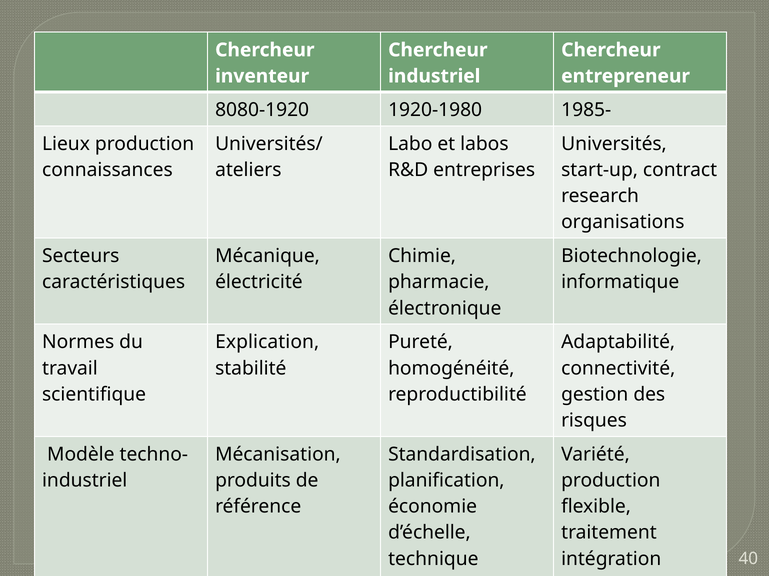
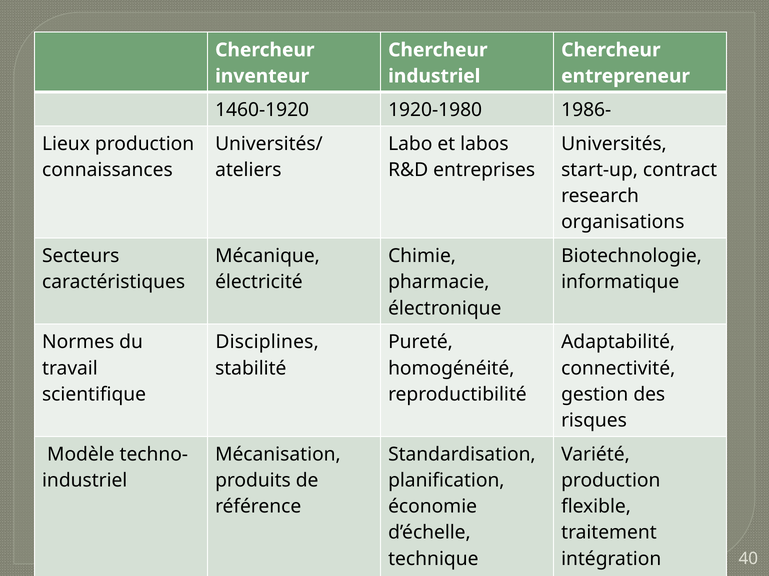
8080-1920: 8080-1920 -> 1460-1920
1985-: 1985- -> 1986-
Explication: Explication -> Disciplines
